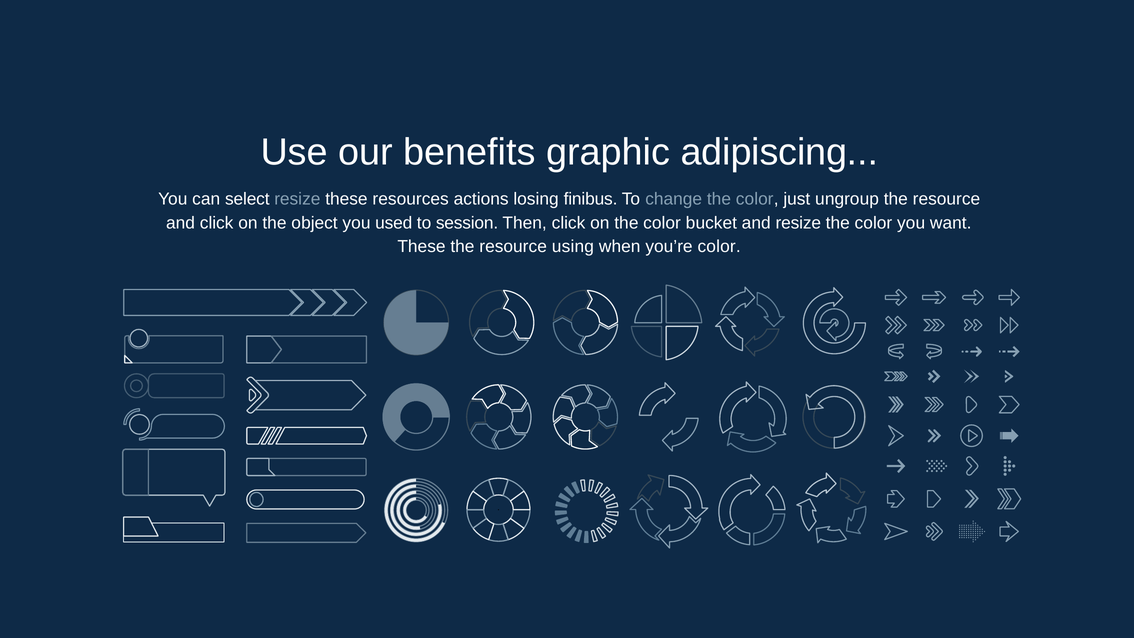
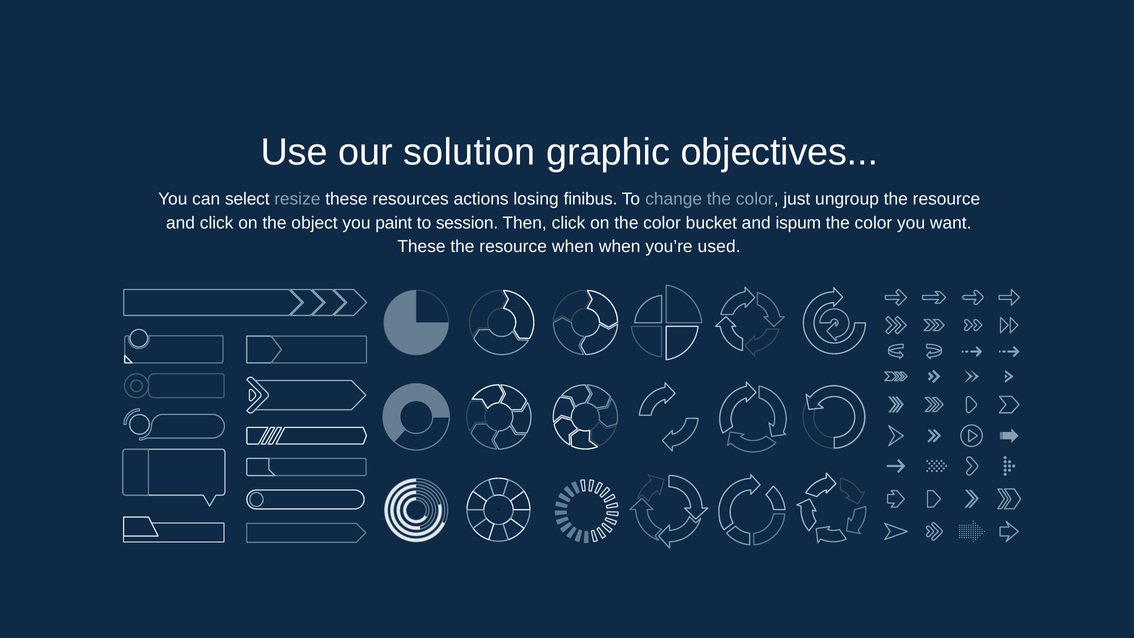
benefits: benefits -> solution
adipiscing: adipiscing -> objectives
used: used -> paint
and resize: resize -> ispum
resource using: using -> when
you’re color: color -> used
